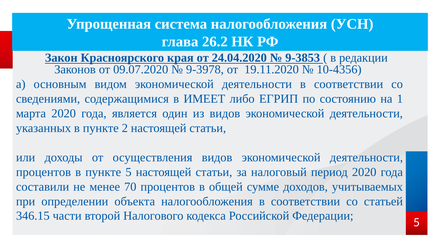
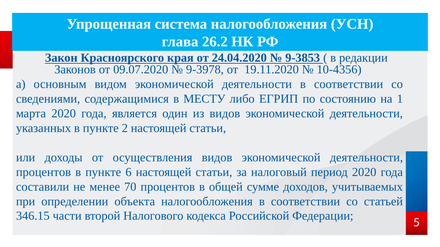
ИМЕЕТ: ИМЕЕТ -> МЕСТУ
пункте 5: 5 -> 6
